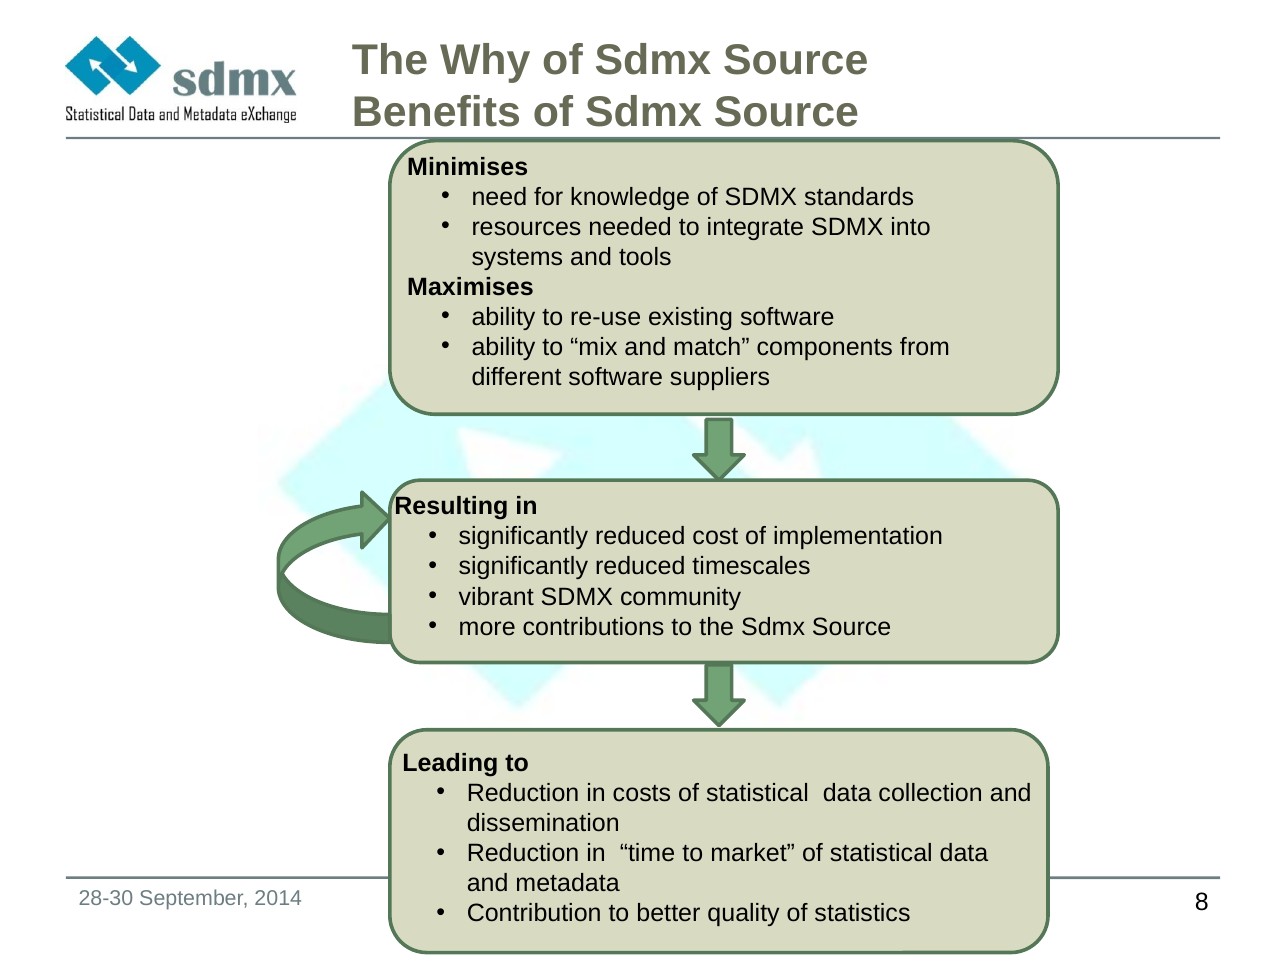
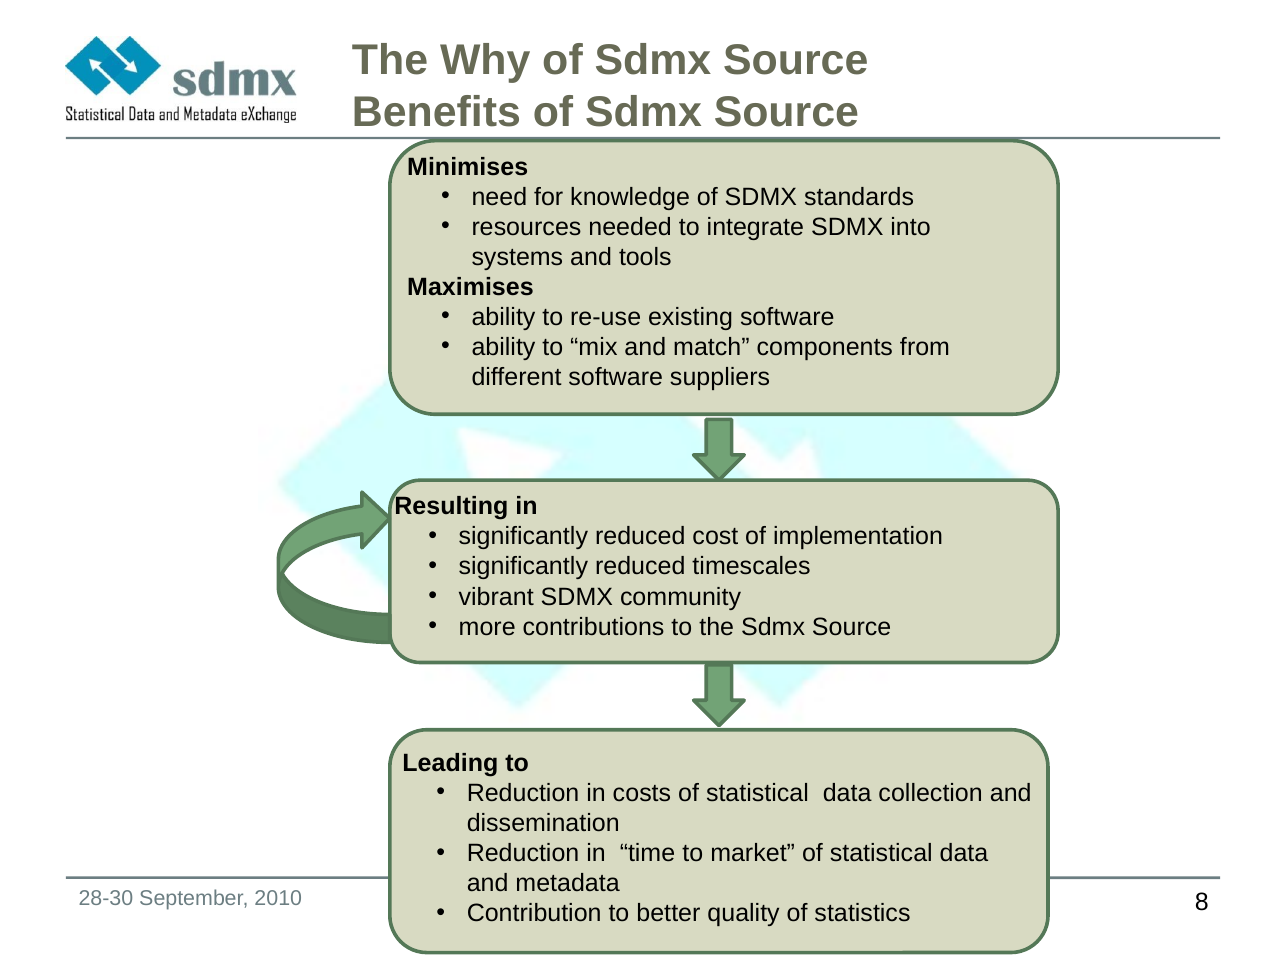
2014: 2014 -> 2010
